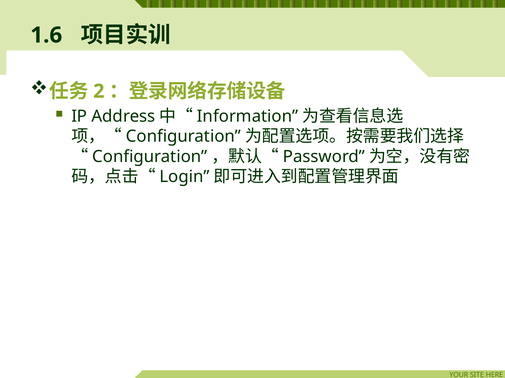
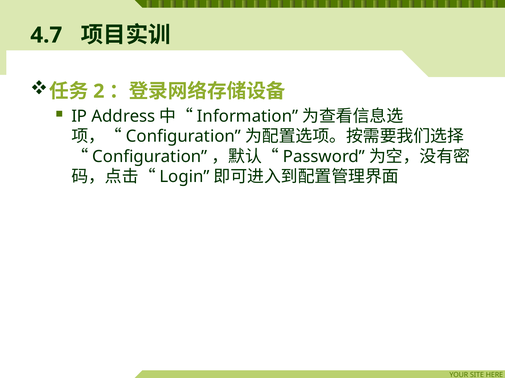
1.6: 1.6 -> 4.7
